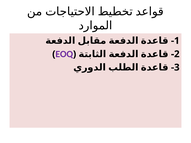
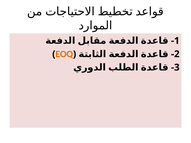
EOQ colour: purple -> orange
